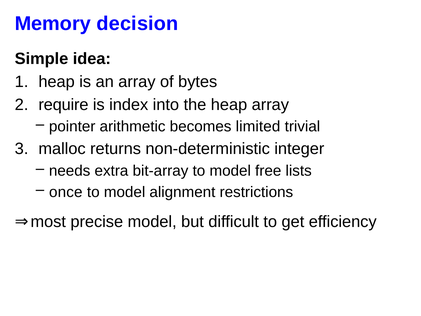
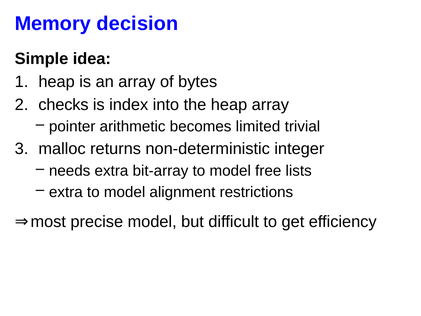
require: require -> checks
once at (66, 192): once -> extra
